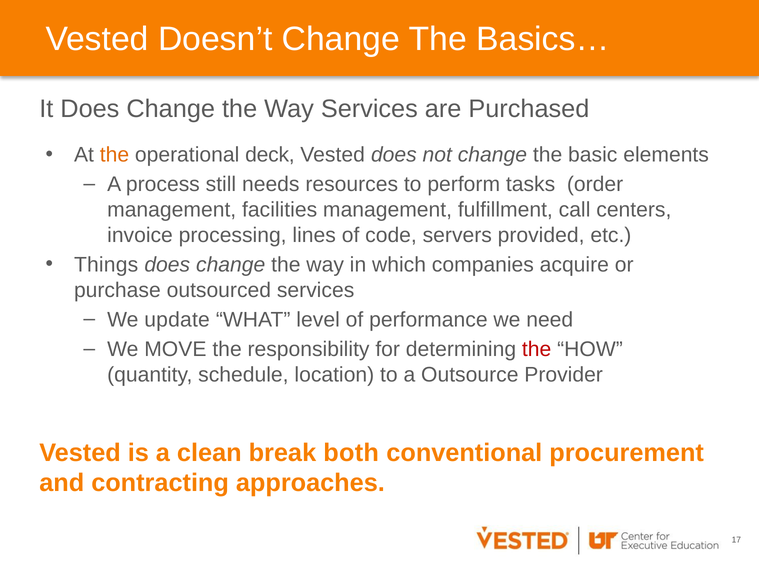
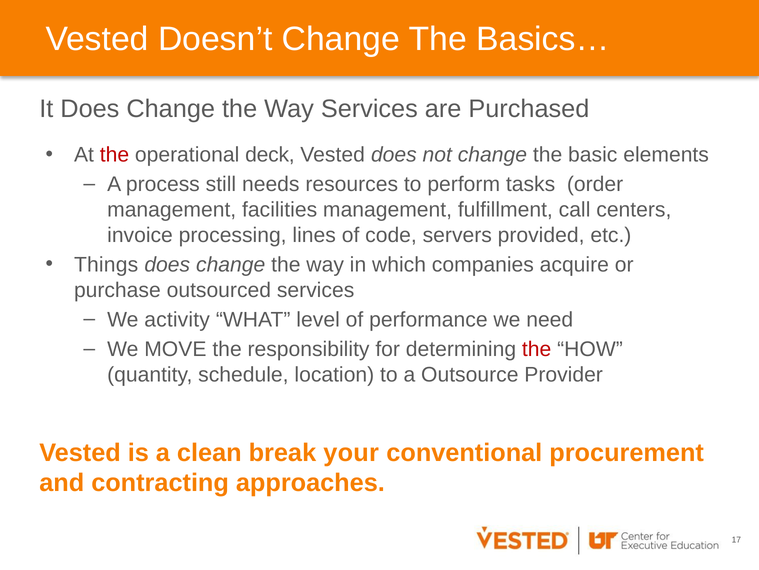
the at (114, 155) colour: orange -> red
update: update -> activity
both: both -> your
